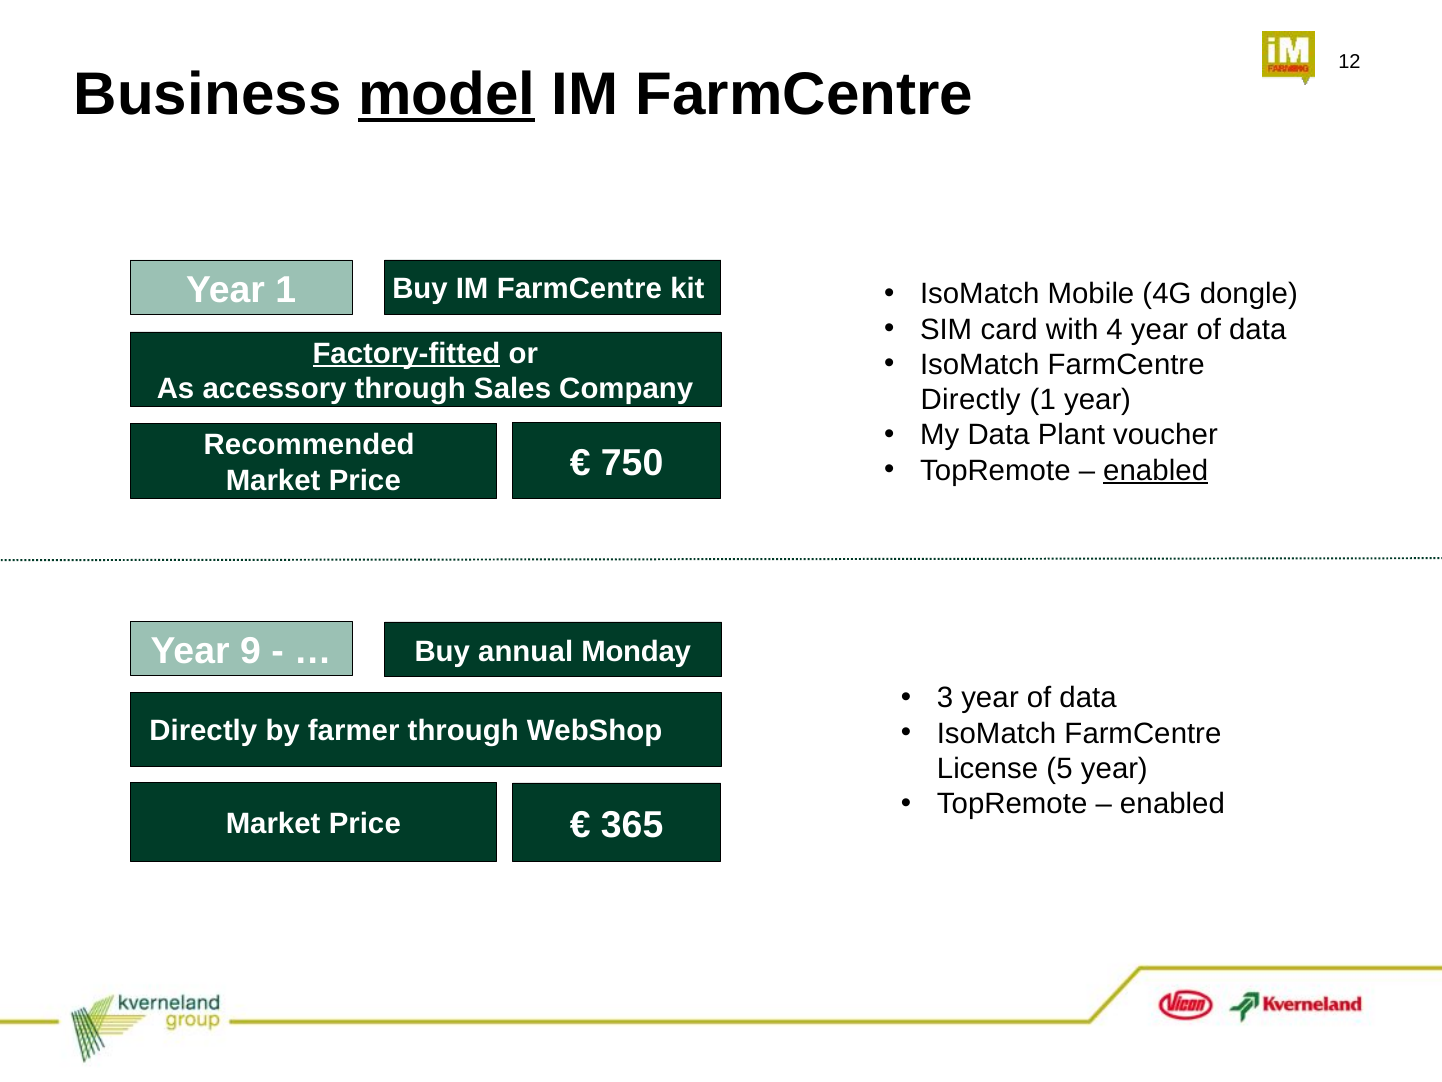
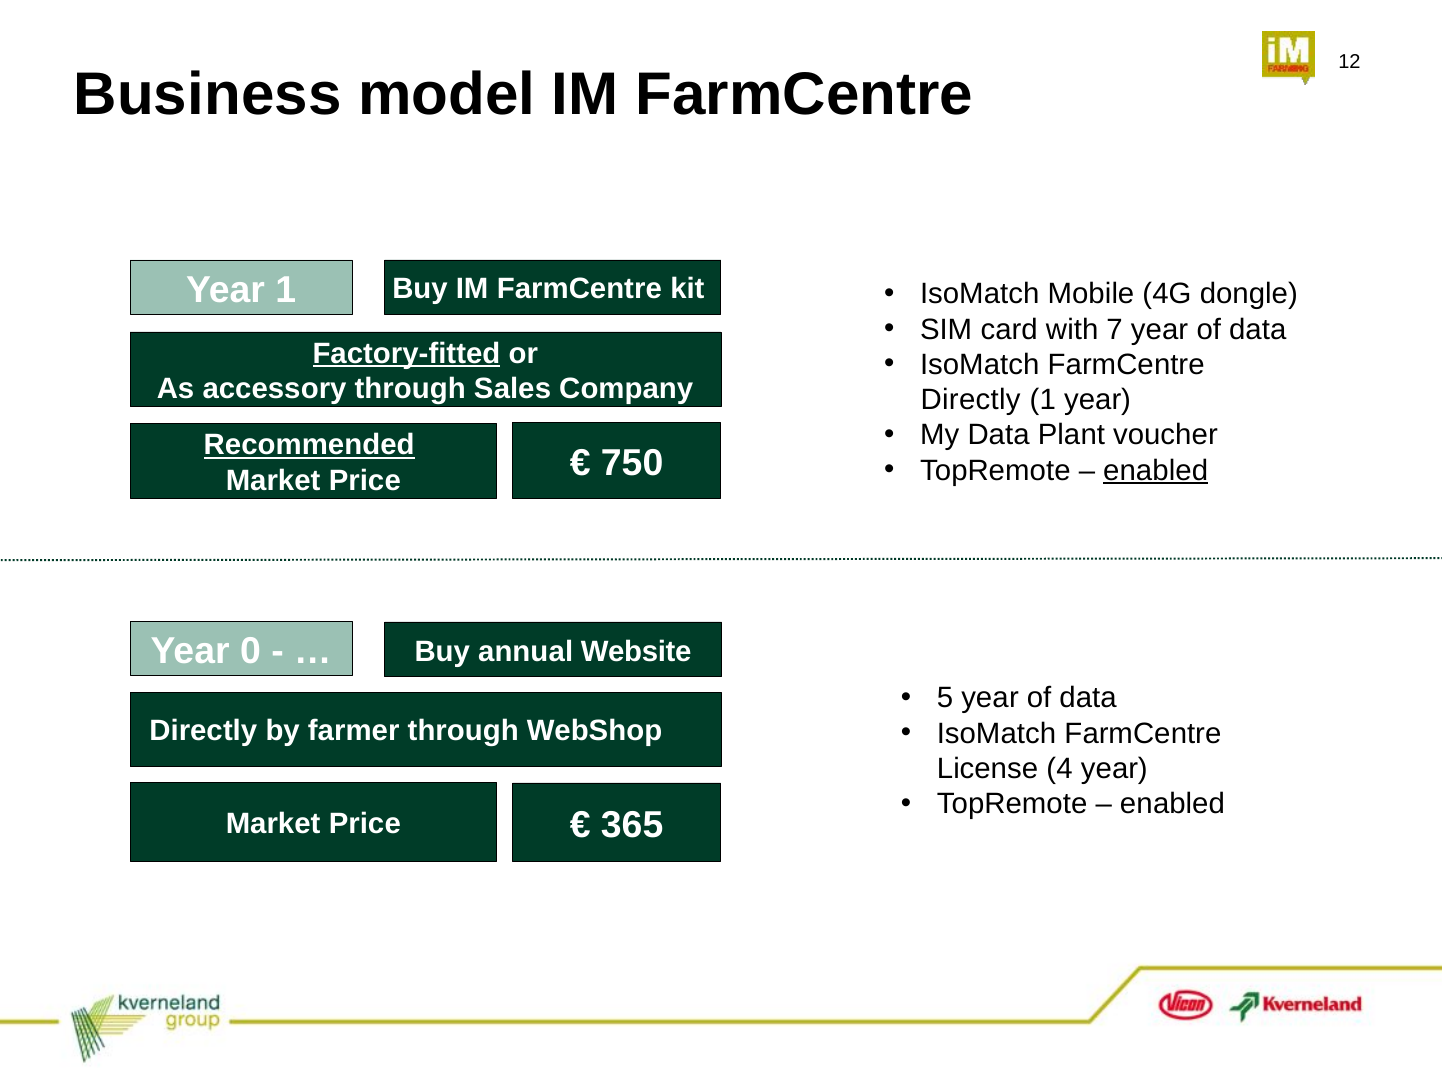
model underline: present -> none
4: 4 -> 7
Recommended underline: none -> present
9: 9 -> 0
Monday: Monday -> Website
3: 3 -> 5
5: 5 -> 4
